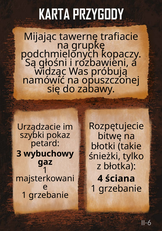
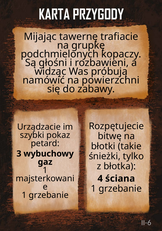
opuszczonej: opuszczonej -> powierzchni
